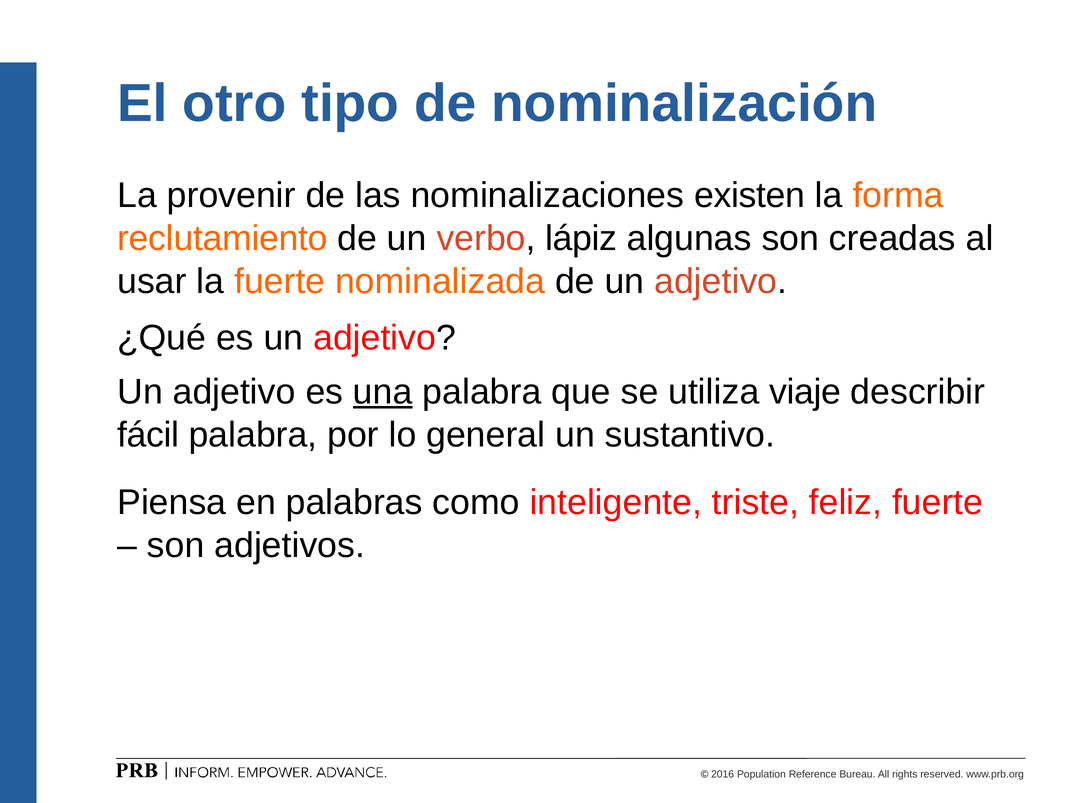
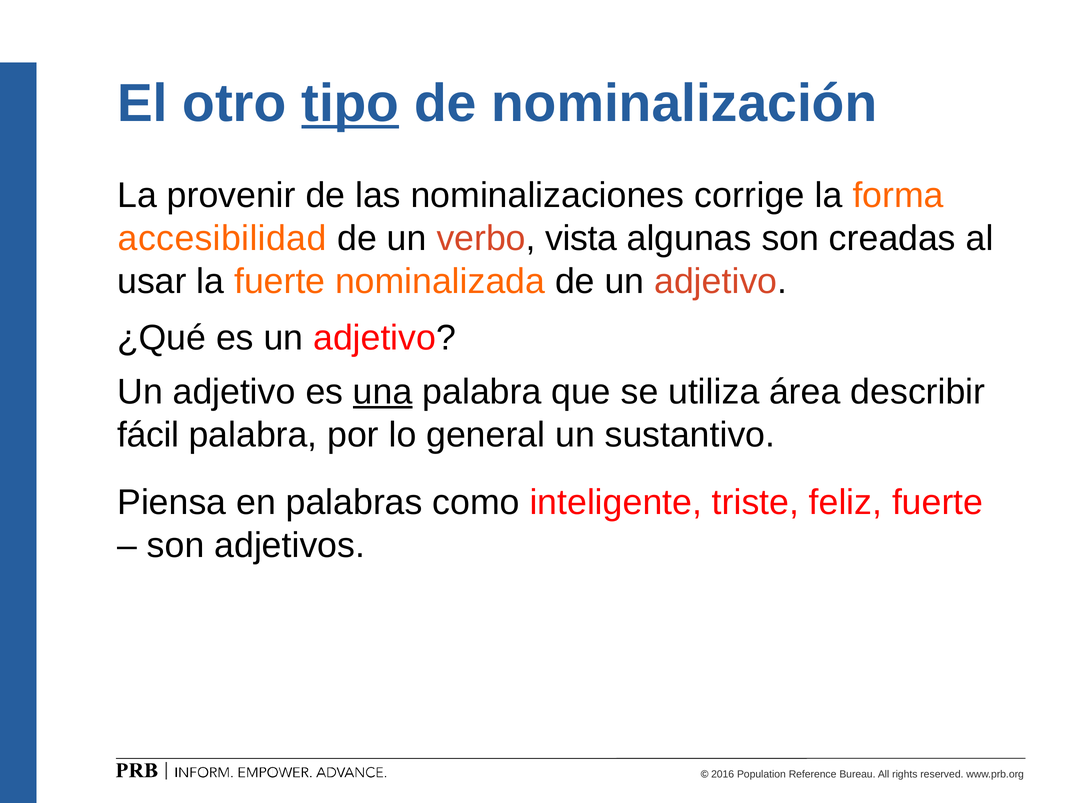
tipo underline: none -> present
existen: existen -> corrige
reclutamiento: reclutamiento -> accesibilidad
lápiz: lápiz -> vista
viaje: viaje -> área
